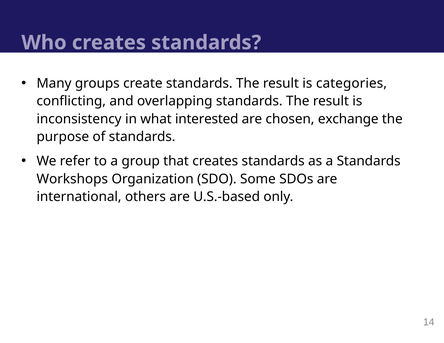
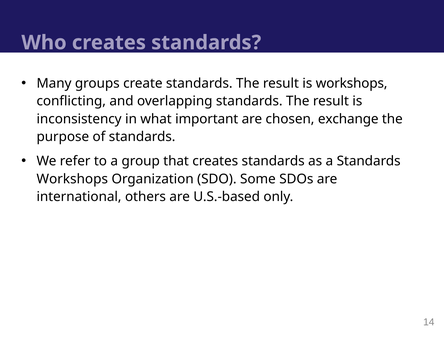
is categories: categories -> workshops
interested: interested -> important
